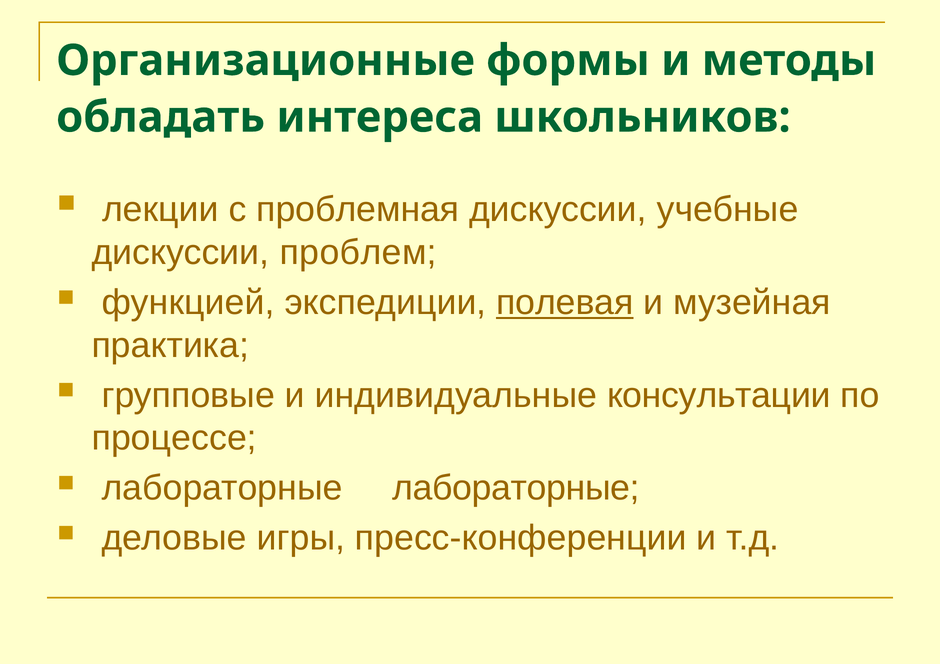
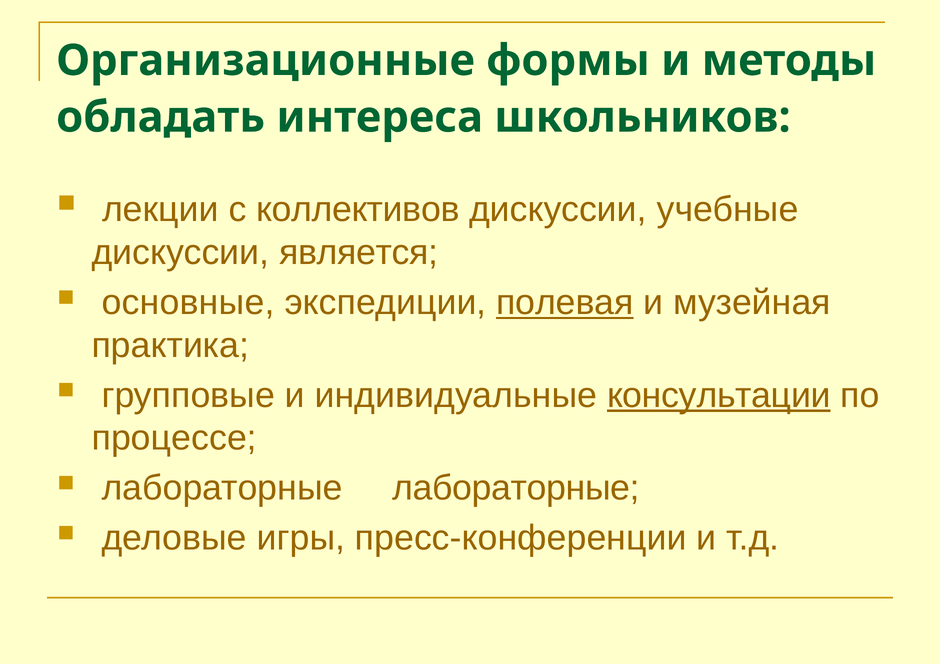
проблемная: проблемная -> коллективов
проблем: проблем -> является
функцией: функцией -> основные
консультации underline: none -> present
